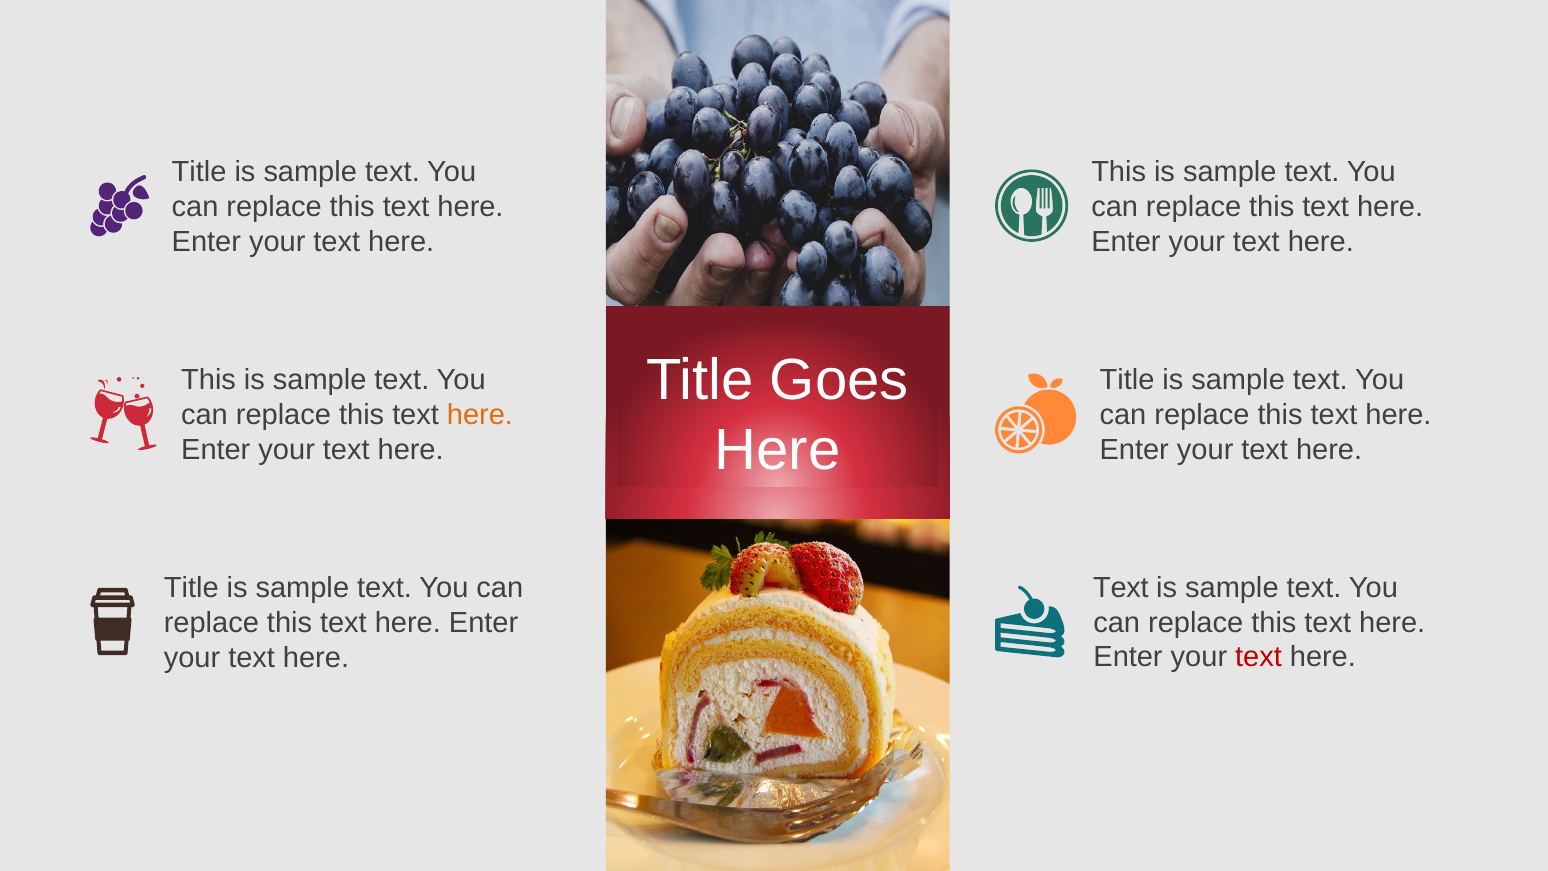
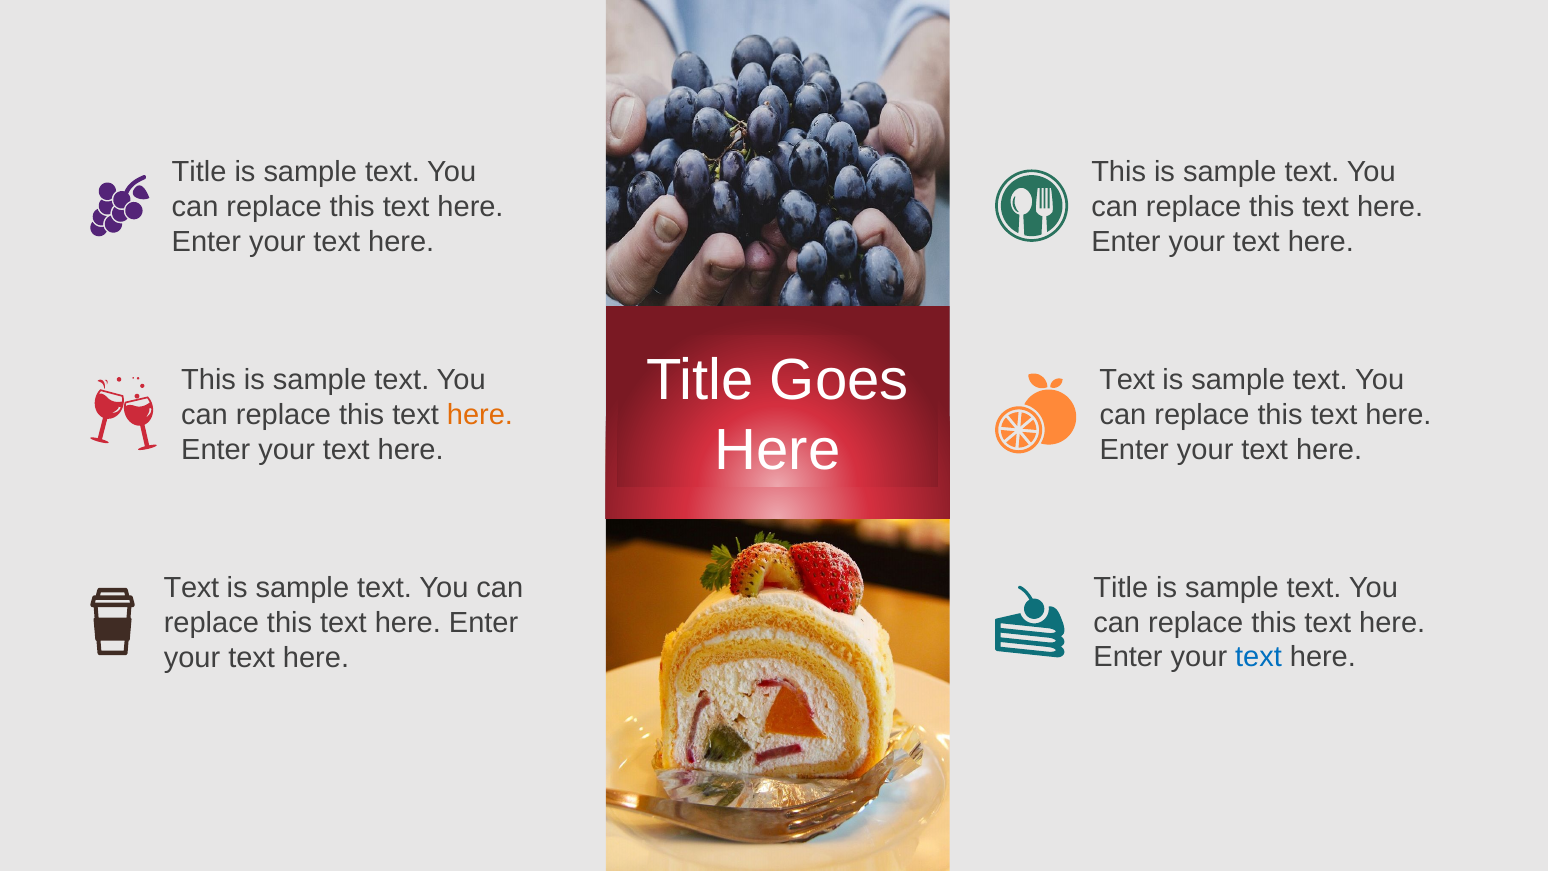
Title at (1127, 380): Title -> Text
Text at (1121, 588): Text -> Title
Title at (191, 588): Title -> Text
text at (1258, 657) colour: red -> blue
